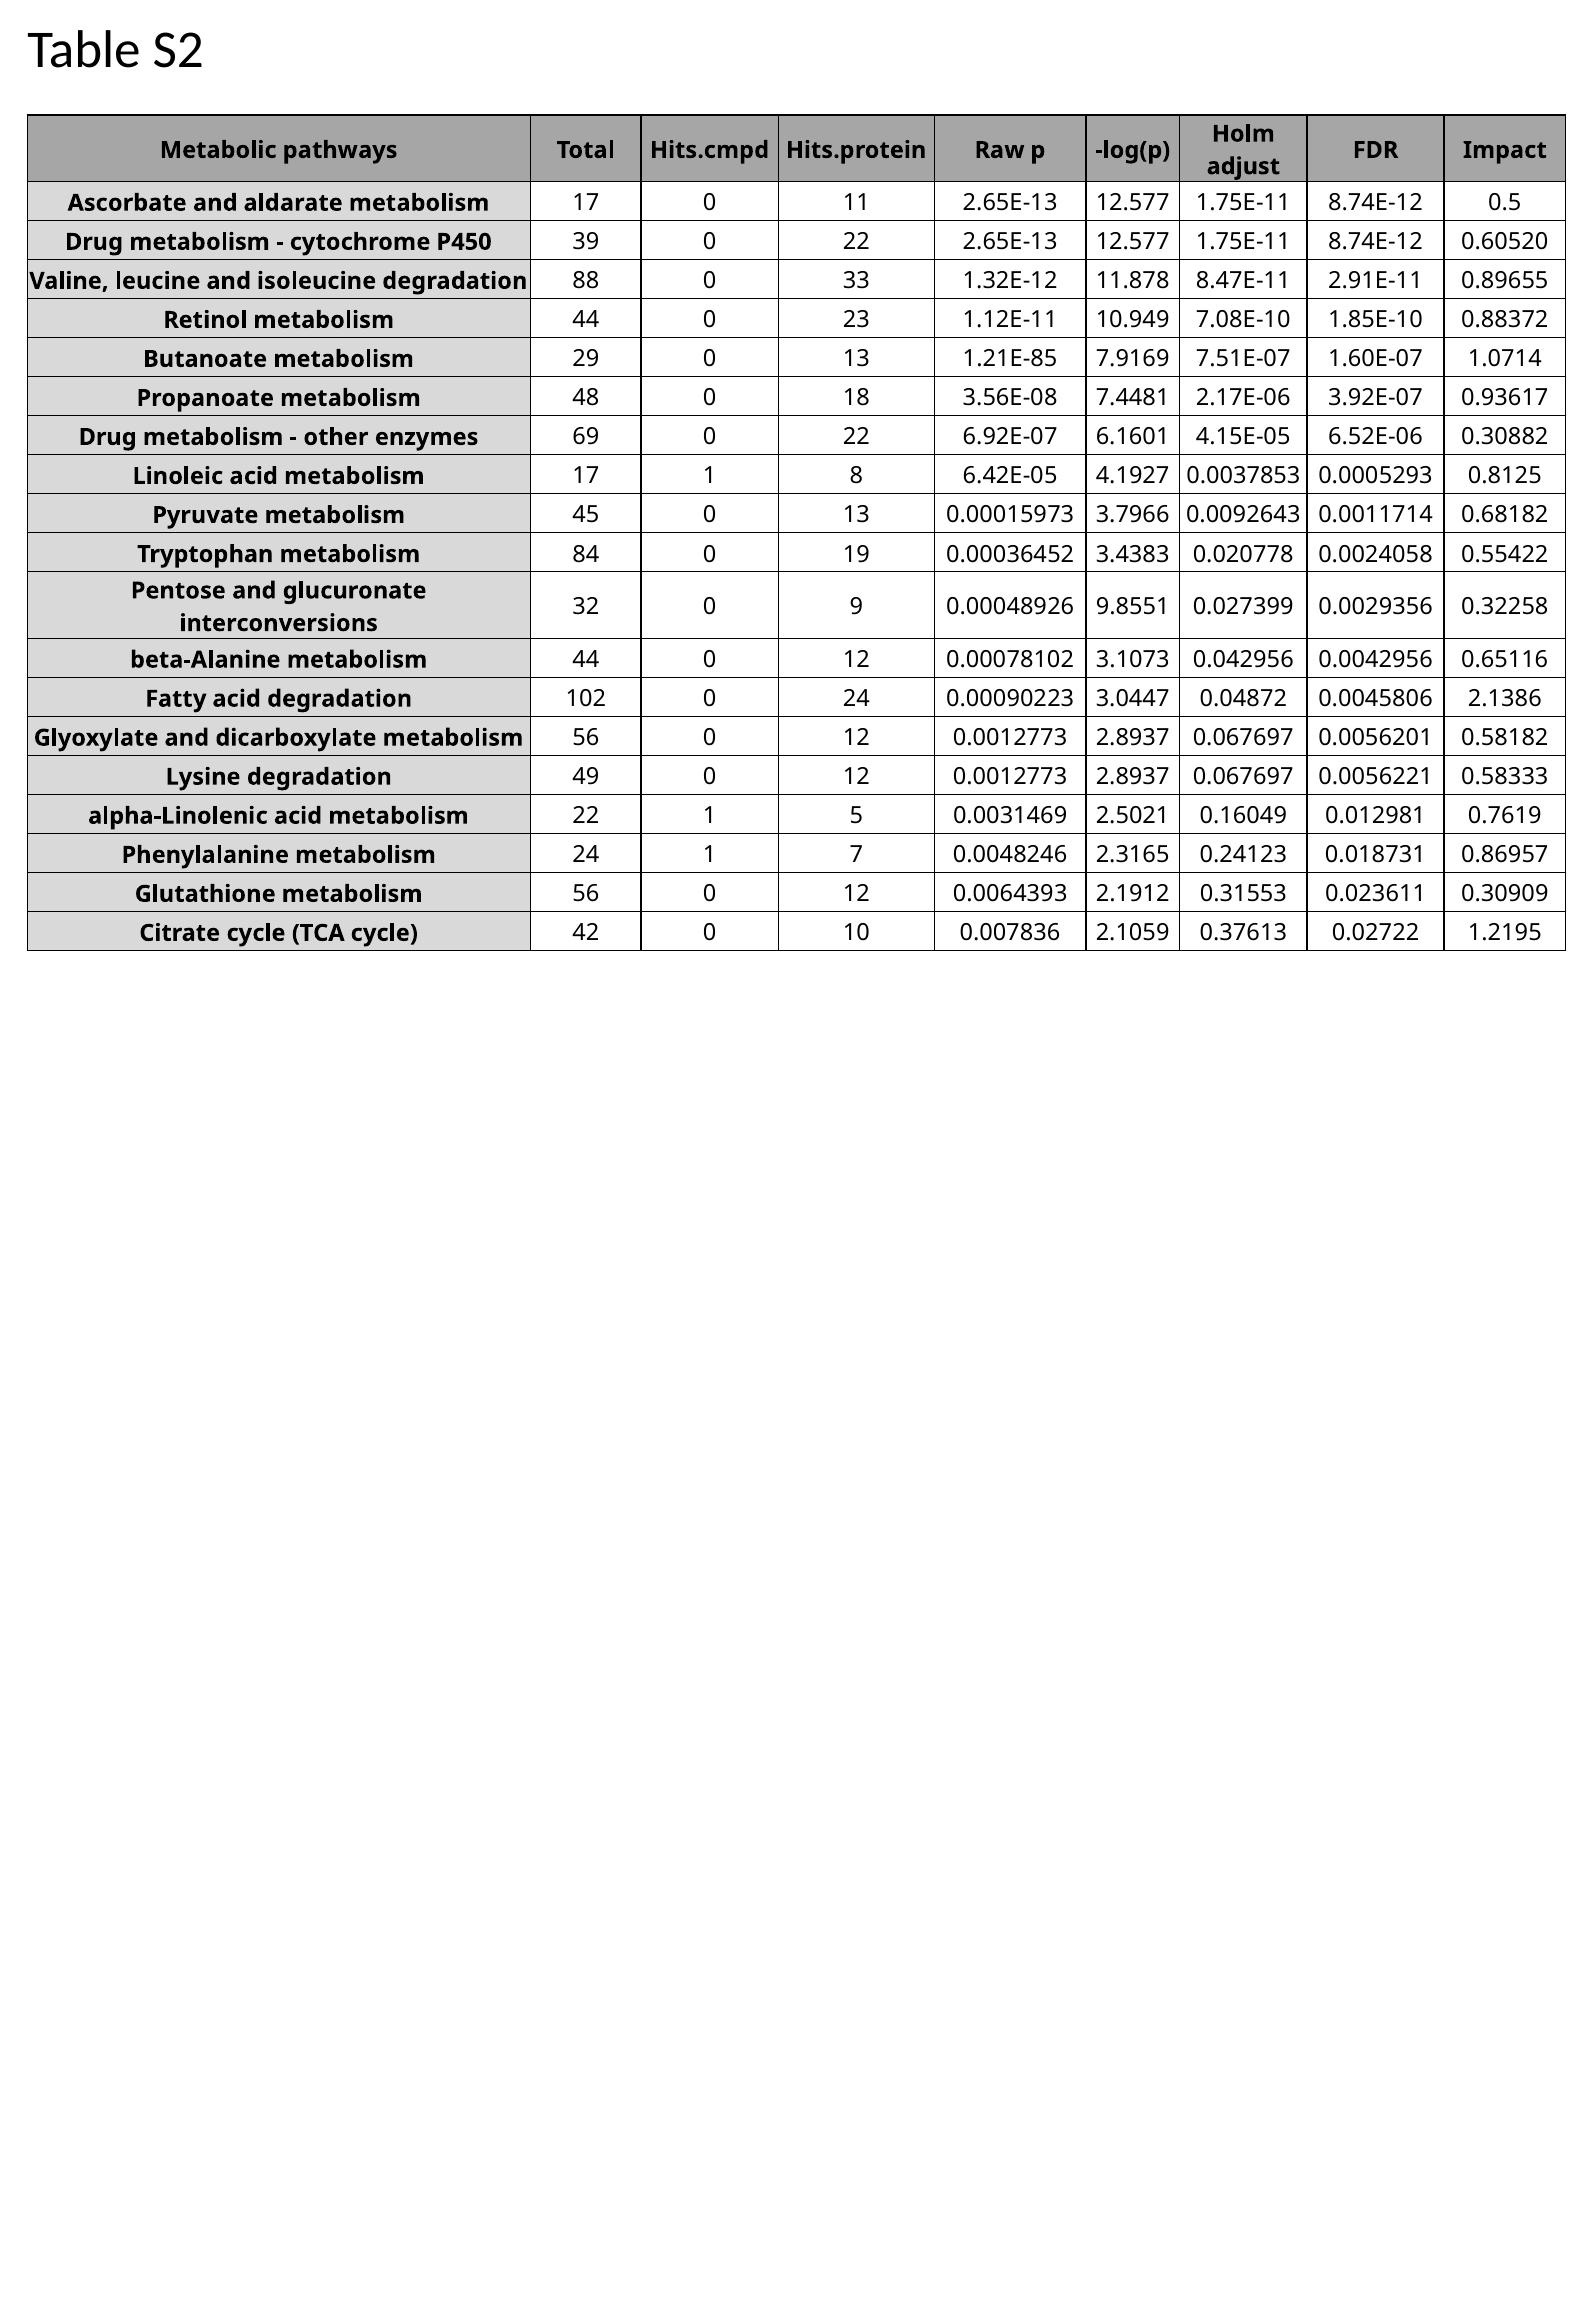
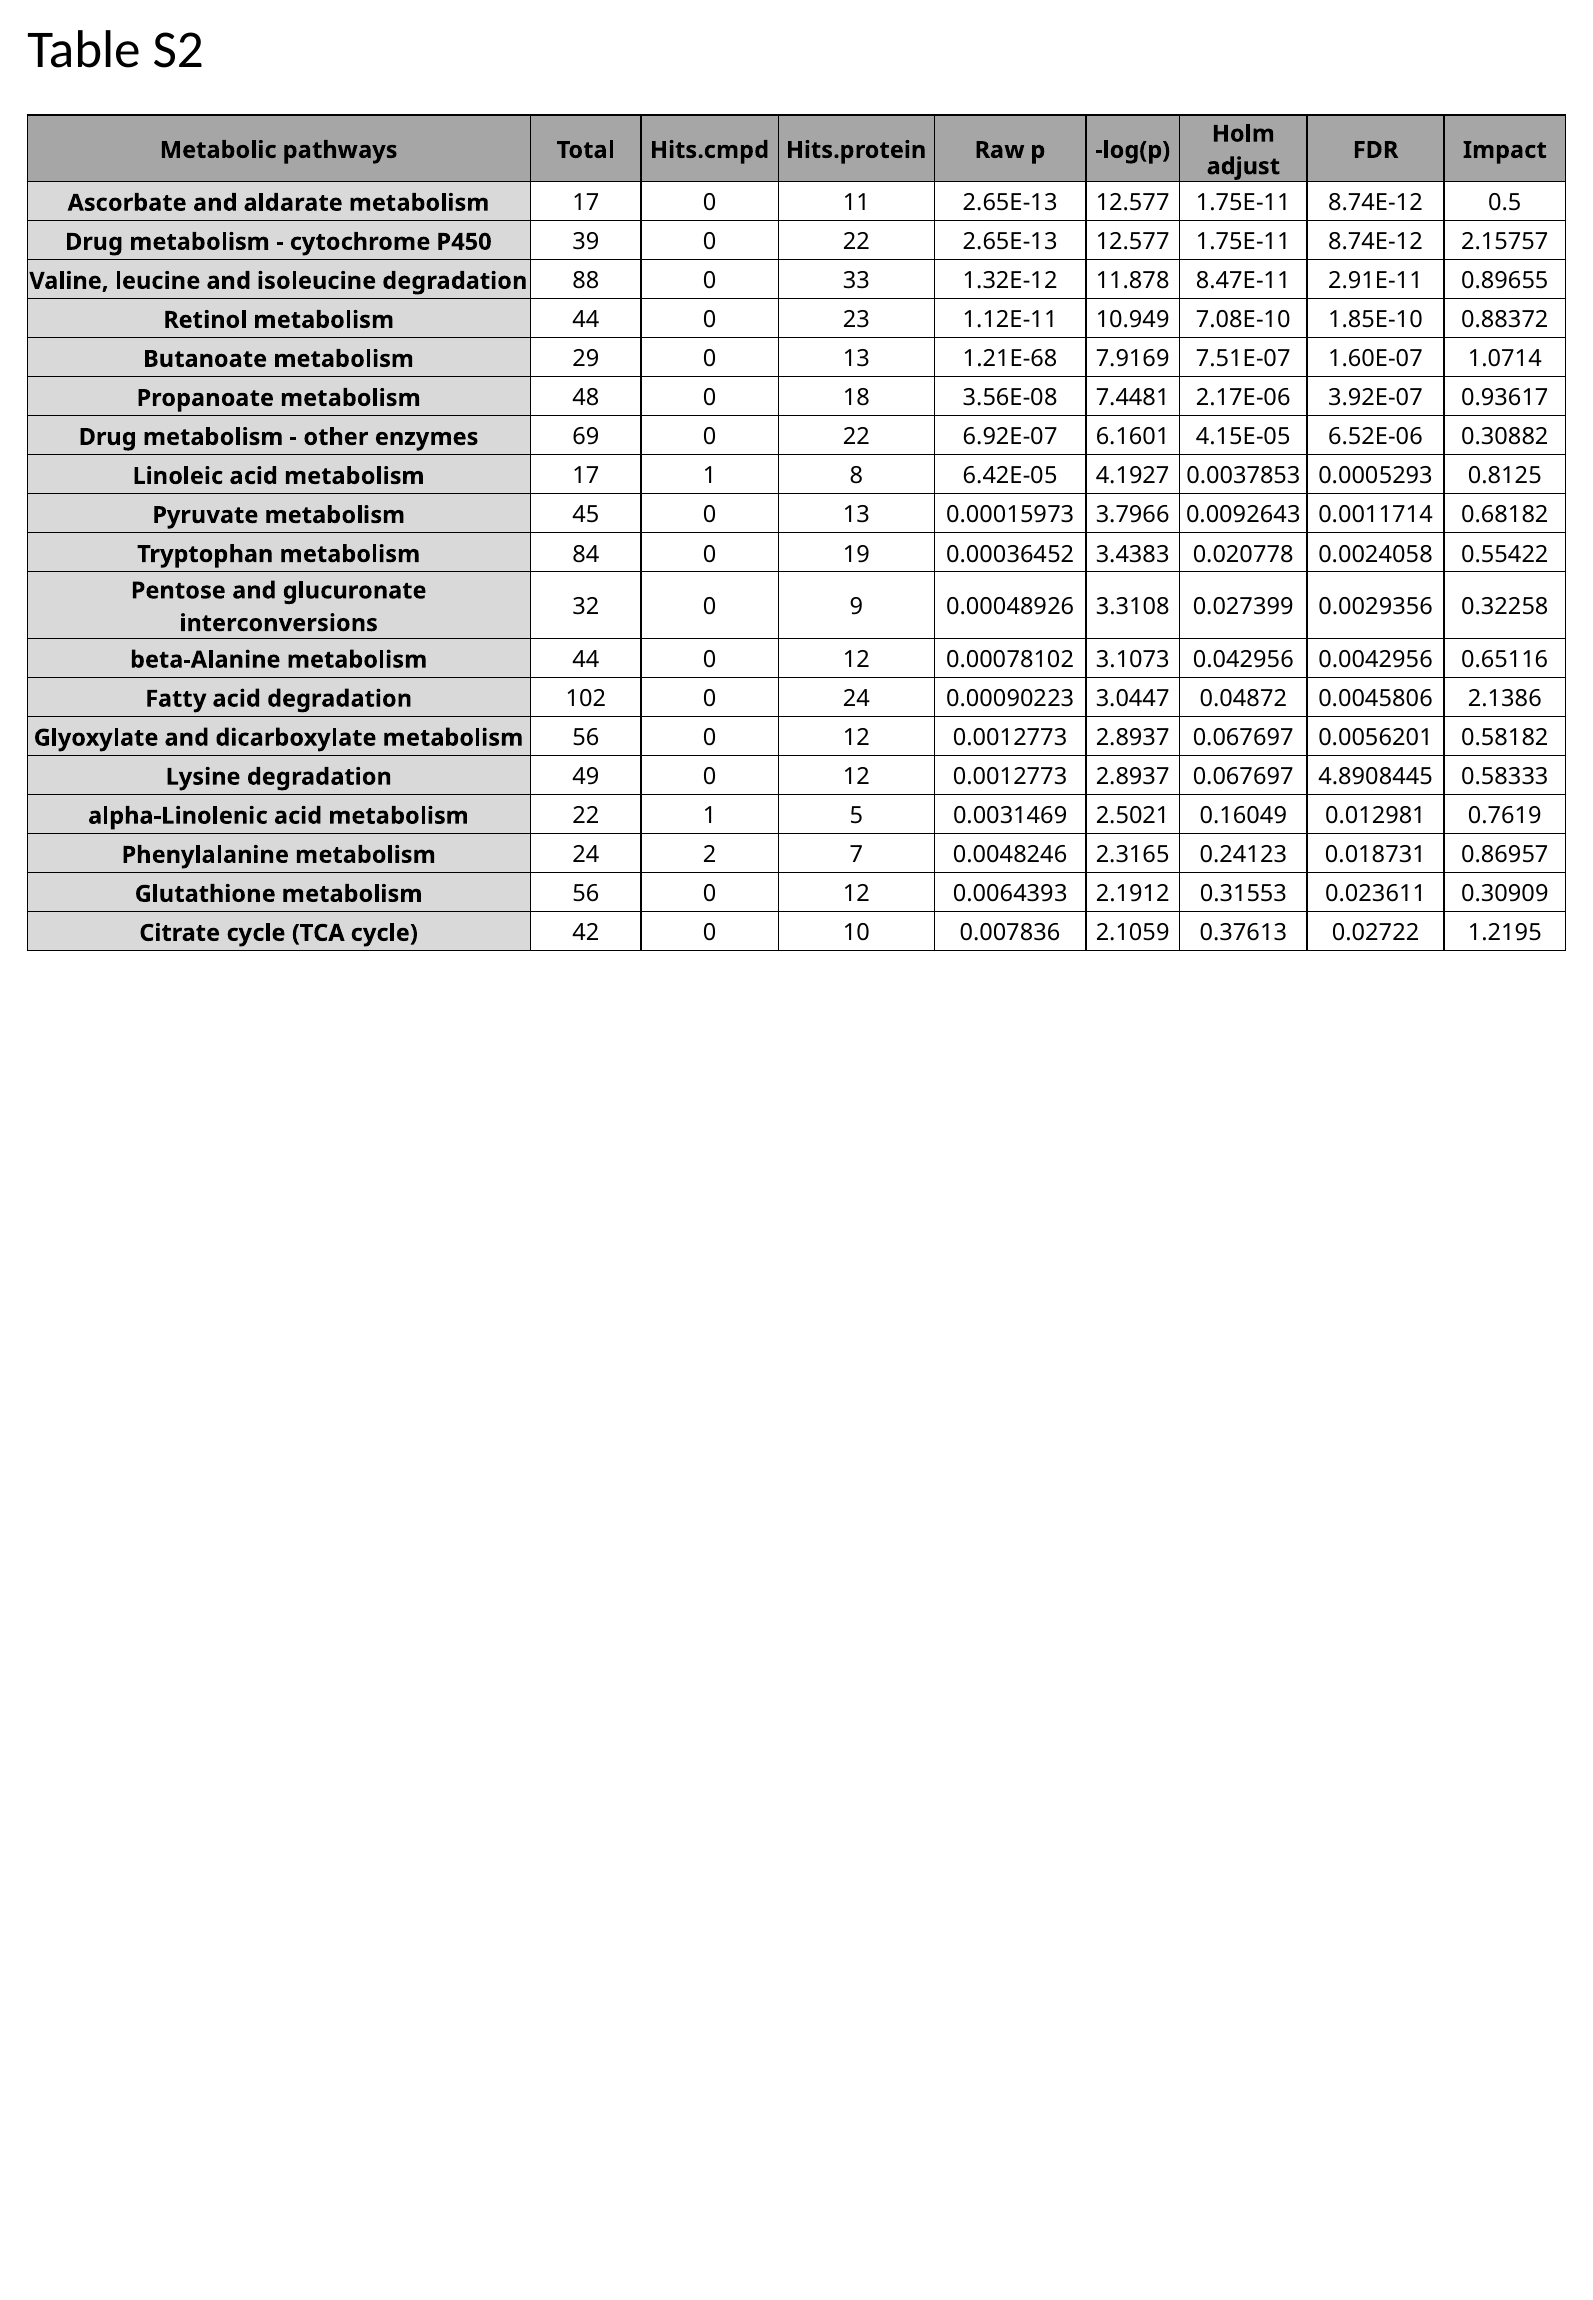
0.60520: 0.60520 -> 2.15757
1.21E-85: 1.21E-85 -> 1.21E-68
9.8551: 9.8551 -> 3.3108
0.0056221: 0.0056221 -> 4.8908445
24 1: 1 -> 2
